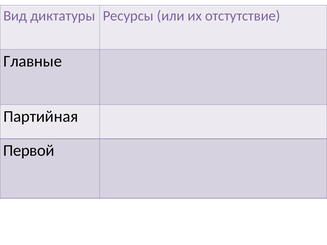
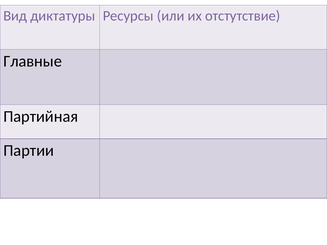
Первой: Первой -> Партии
